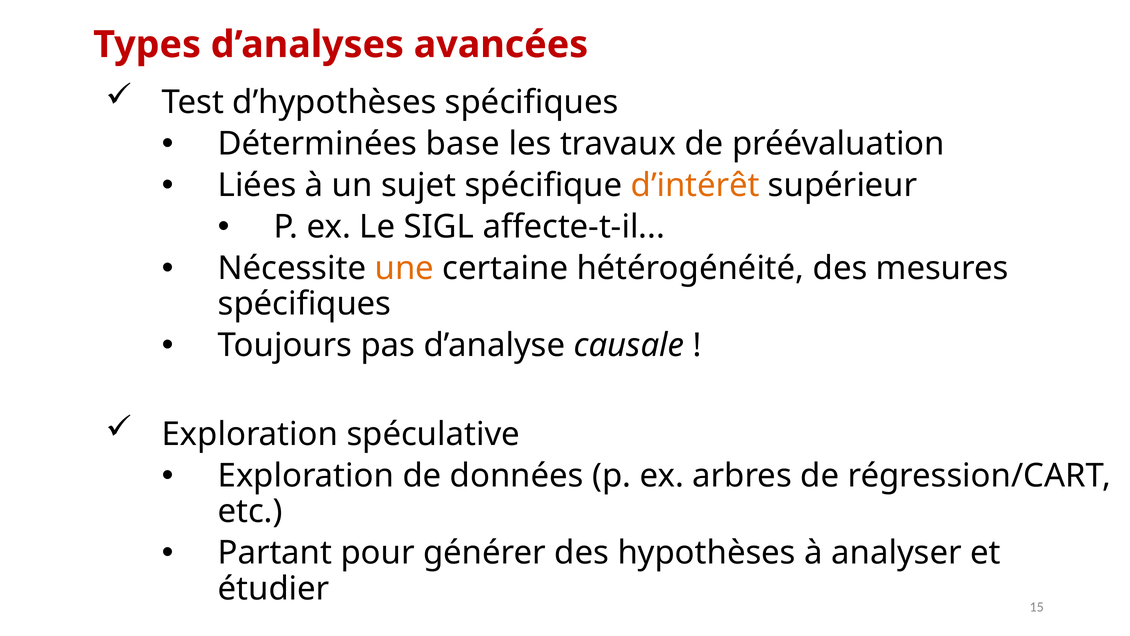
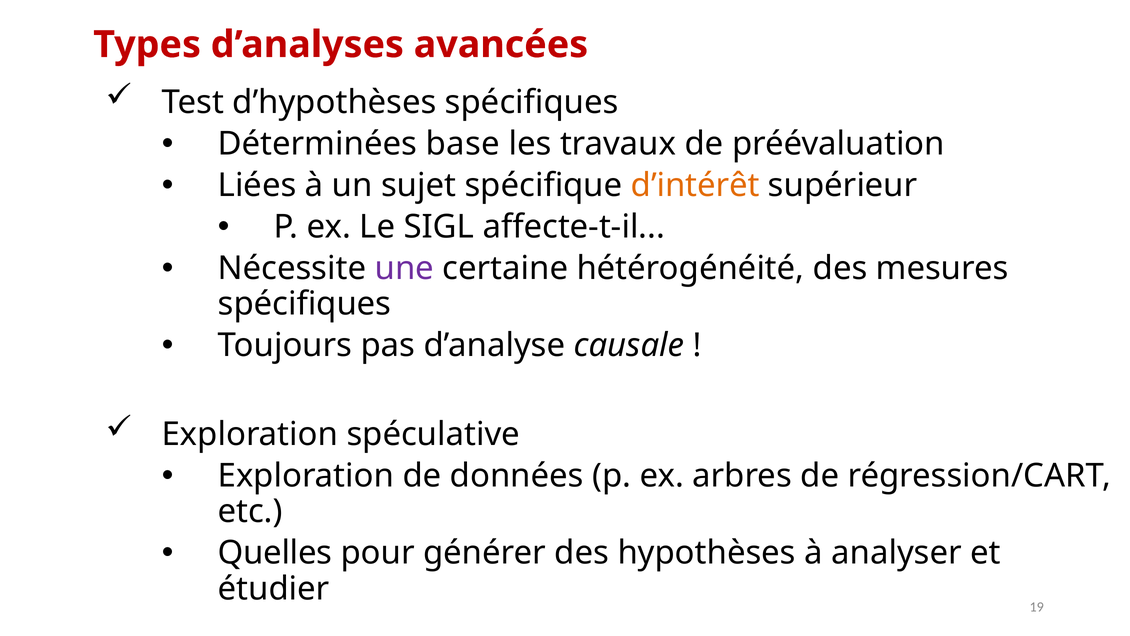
une colour: orange -> purple
Partant: Partant -> Quelles
15: 15 -> 19
